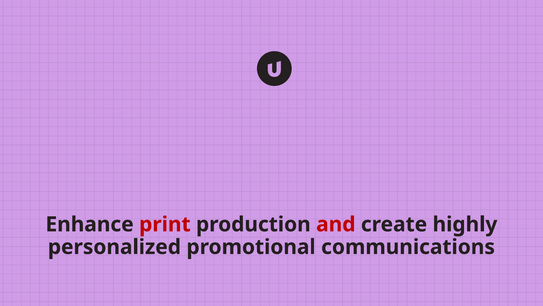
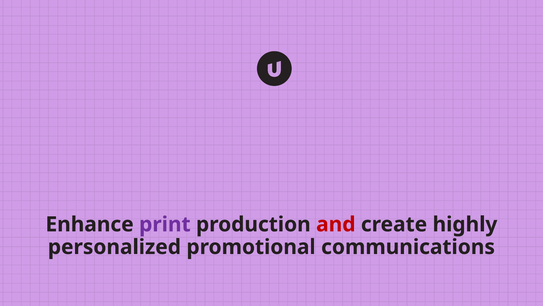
print colour: red -> purple
